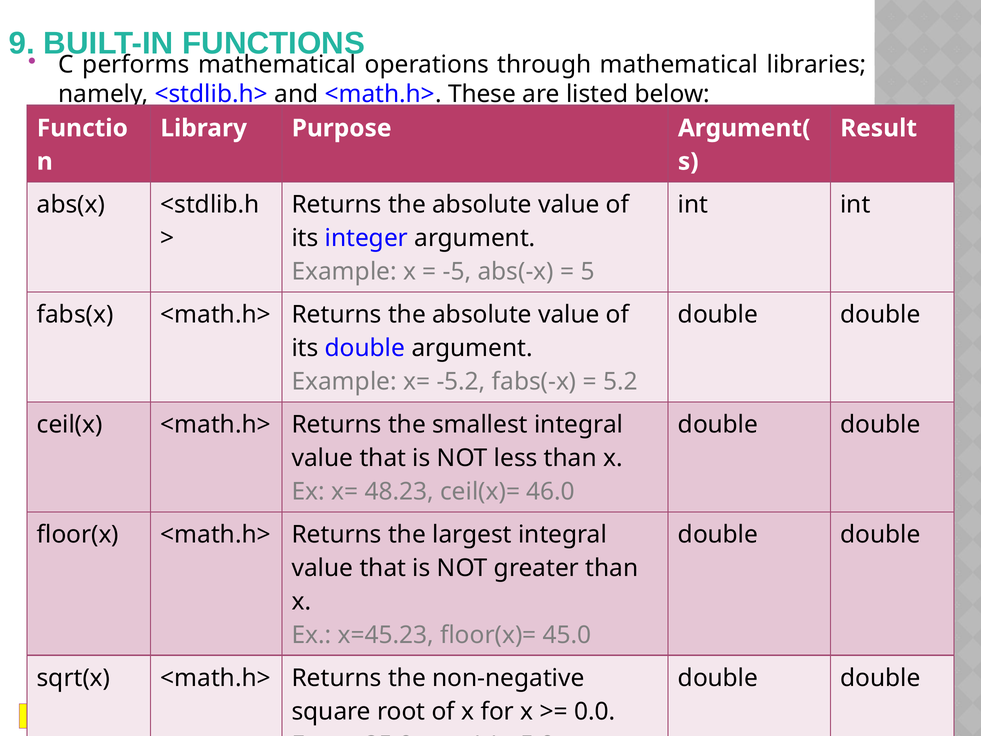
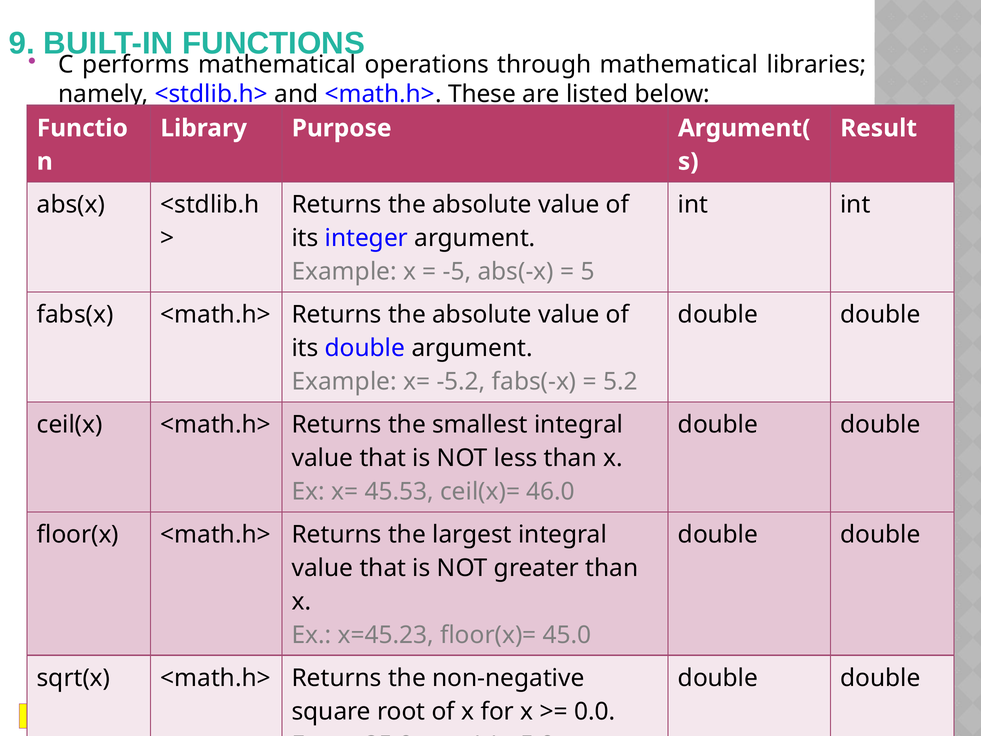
48.23: 48.23 -> 45.53
